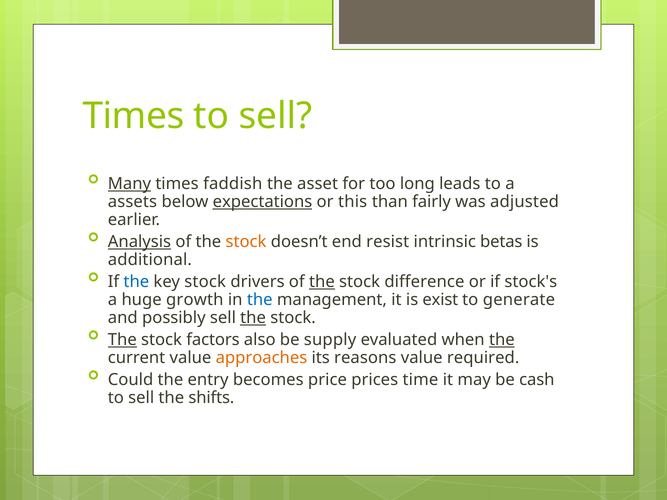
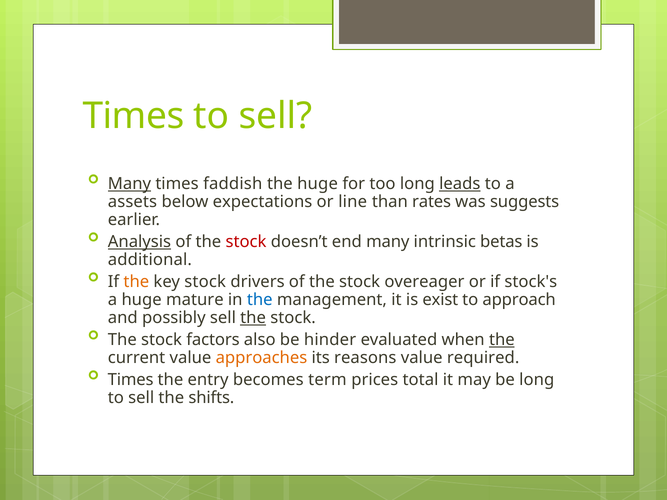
the asset: asset -> huge
leads underline: none -> present
expectations underline: present -> none
this: this -> line
fairly: fairly -> rates
adjusted: adjusted -> suggests
stock at (246, 242) colour: orange -> red
end resist: resist -> many
the at (136, 282) colour: blue -> orange
the at (322, 282) underline: present -> none
difference: difference -> overeager
growth: growth -> mature
generate: generate -> approach
The at (122, 340) underline: present -> none
supply: supply -> hinder
Could at (131, 380): Could -> Times
price: price -> term
time: time -> total
be cash: cash -> long
